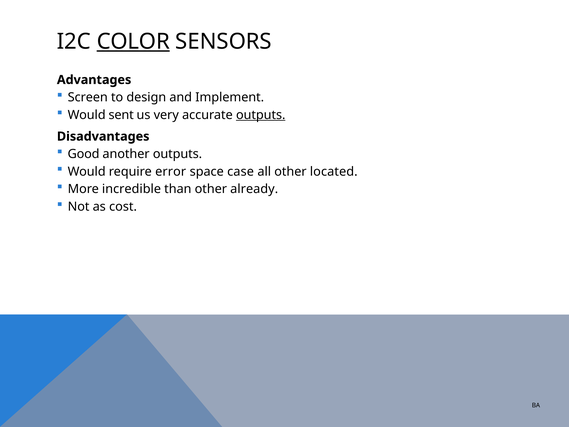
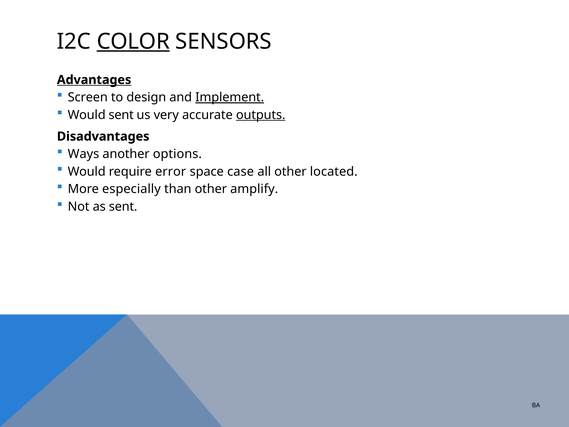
Advantages underline: none -> present
Implement underline: none -> present
Good: Good -> Ways
another outputs: outputs -> options
incredible: incredible -> especially
already: already -> amplify
as cost: cost -> sent
